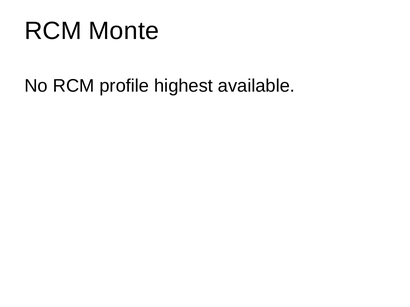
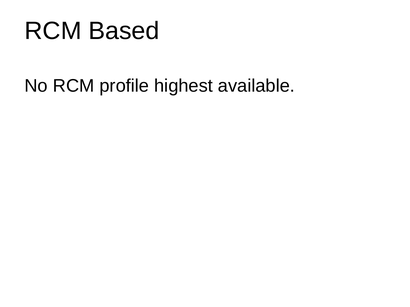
Monte: Monte -> Based
